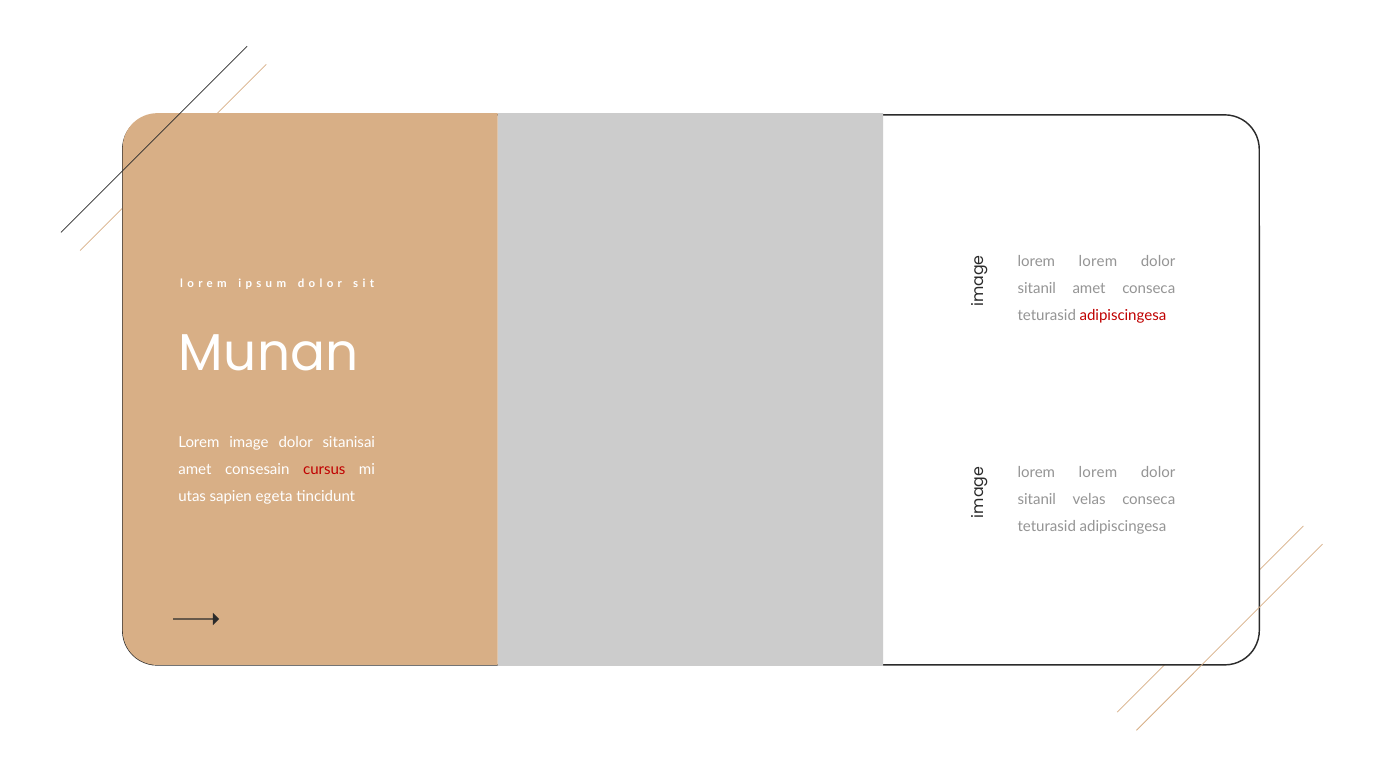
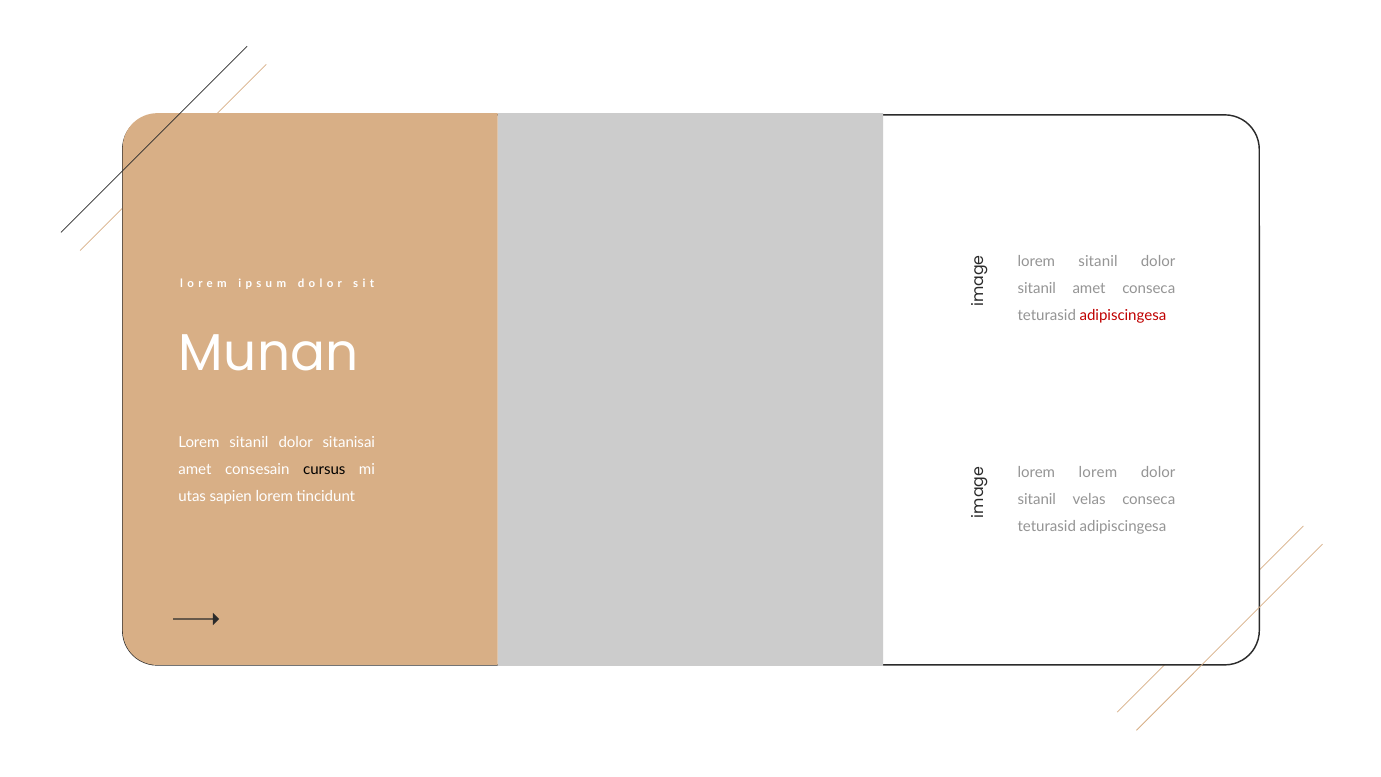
lorem at (1098, 261): lorem -> sitanil
image at (249, 443): image -> sitanil
cursus colour: red -> black
sapien egeta: egeta -> lorem
